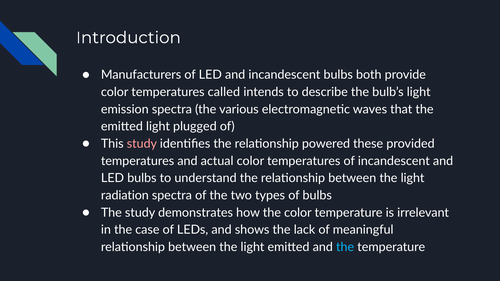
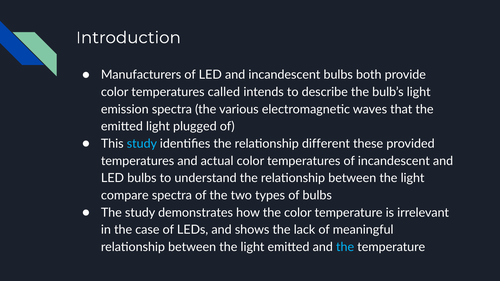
study at (142, 144) colour: pink -> light blue
powered: powered -> different
radiation: radiation -> compare
